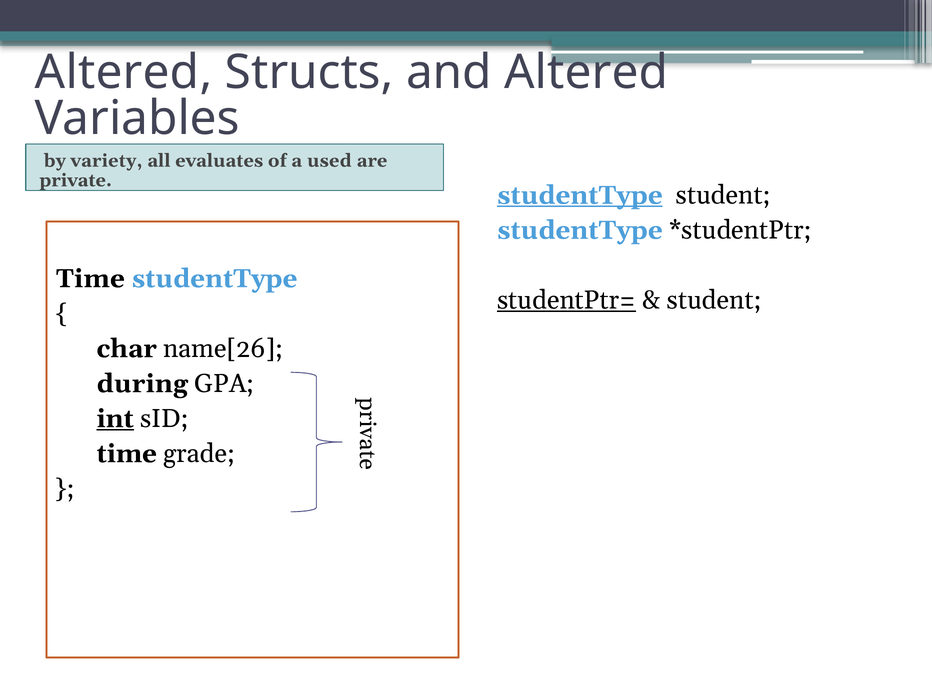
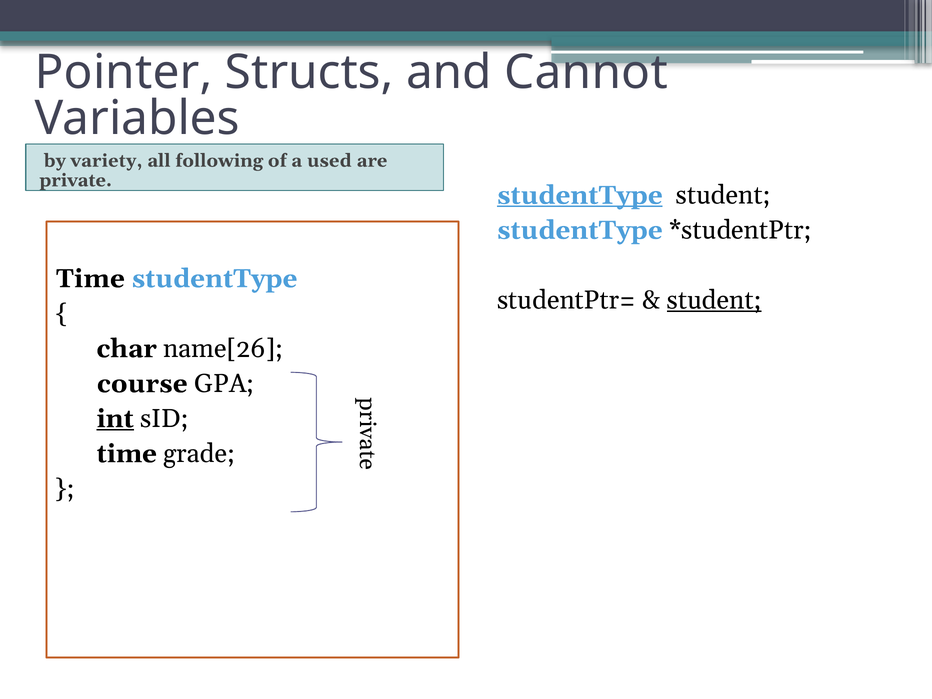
Altered at (124, 73): Altered -> Pointer
and Altered: Altered -> Cannot
evaluates: evaluates -> following
studentPtr= underline: present -> none
student at (714, 300) underline: none -> present
during: during -> course
